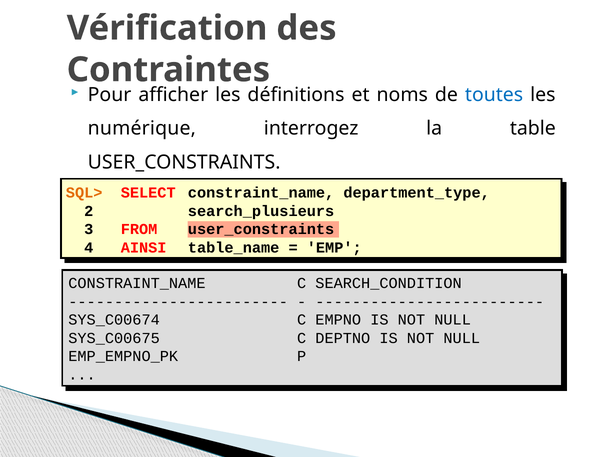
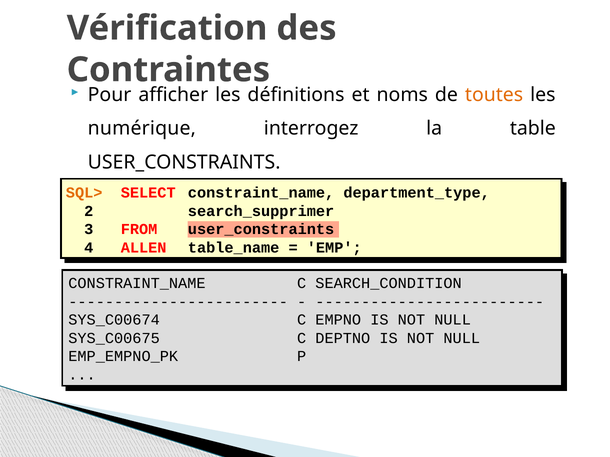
toutes colour: blue -> orange
search_plusieurs: search_plusieurs -> search_supprimer
AINSI: AINSI -> ALLEN
